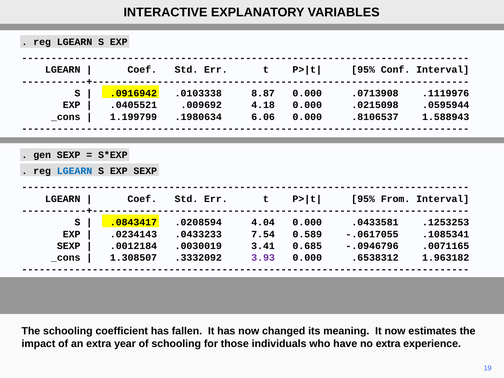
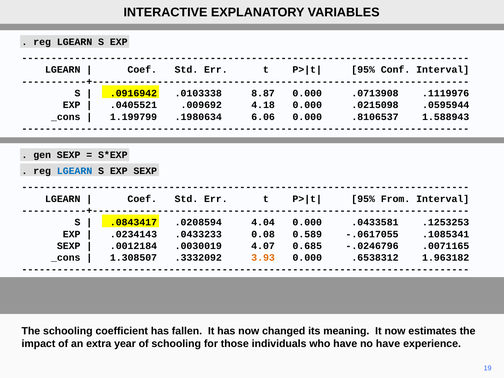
7.54: 7.54 -> 0.08
3.41: 3.41 -> 4.07
-.0946796: -.0946796 -> -.0246796
3.93 colour: purple -> orange
no extra: extra -> have
